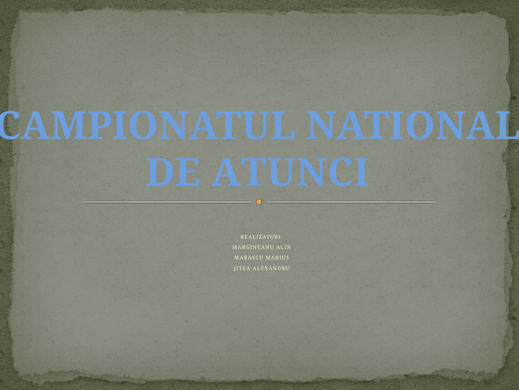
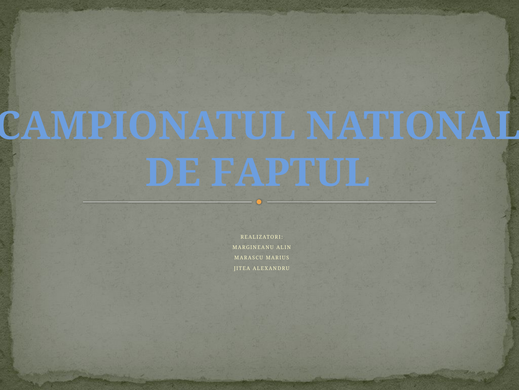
ATUNCI: ATUNCI -> FAPTUL
